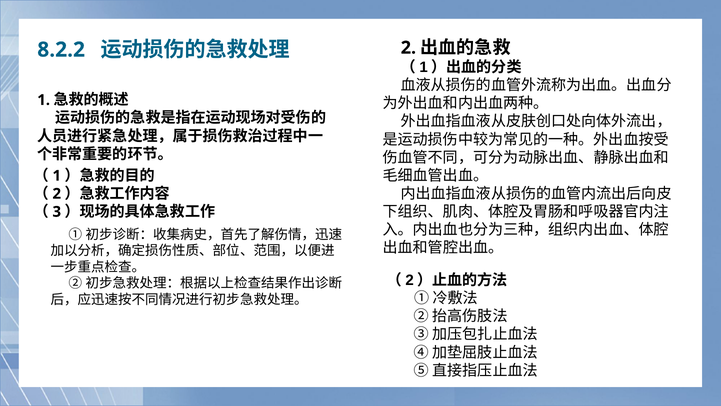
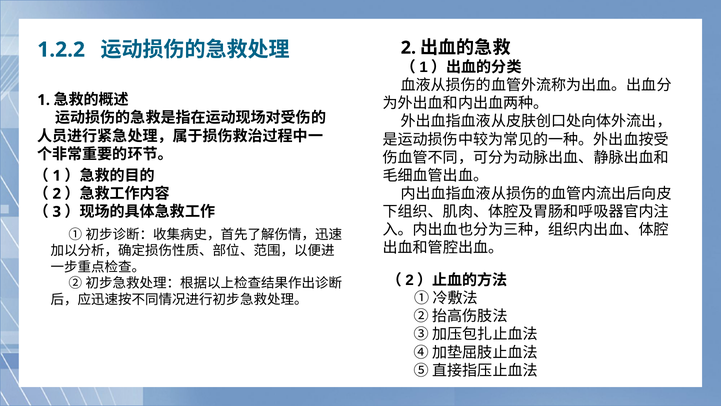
8.2.2: 8.2.2 -> 1.2.2
